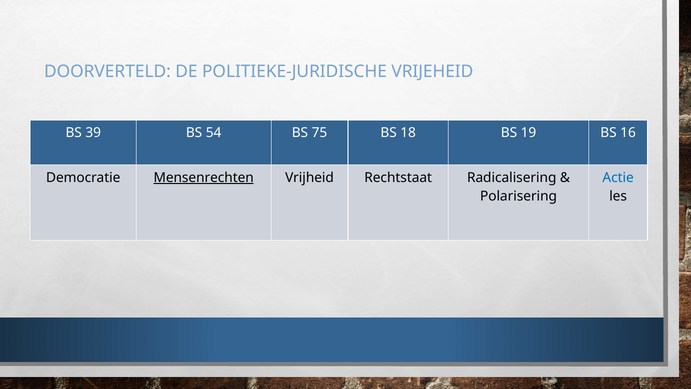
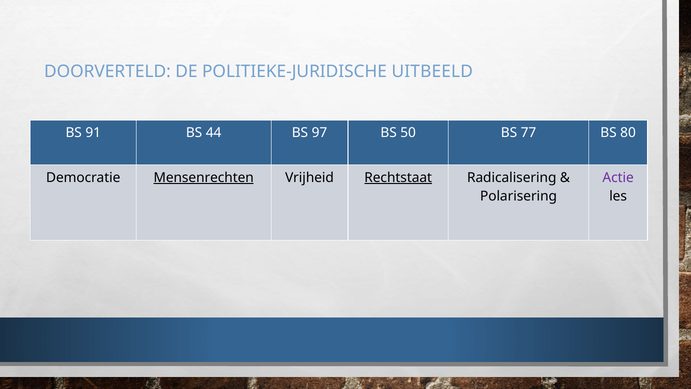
VRIJEHEID: VRIJEHEID -> UITBEELD
39: 39 -> 91
54: 54 -> 44
75: 75 -> 97
18: 18 -> 50
19: 19 -> 77
16: 16 -> 80
Rechtstaat underline: none -> present
Actie colour: blue -> purple
